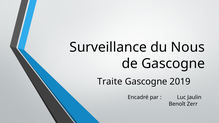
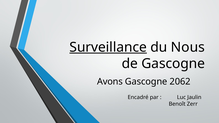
Surveillance underline: none -> present
Traite: Traite -> Avons
2019: 2019 -> 2062
